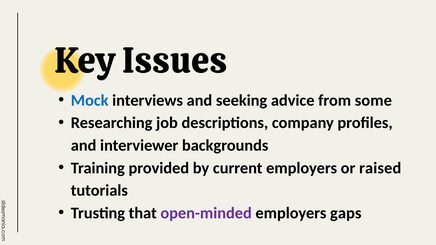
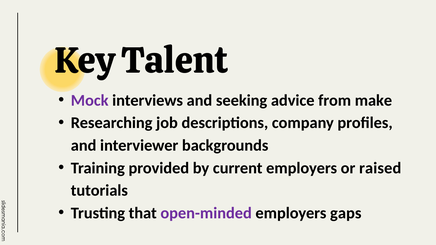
Issues: Issues -> Talent
Mock colour: blue -> purple
some: some -> make
